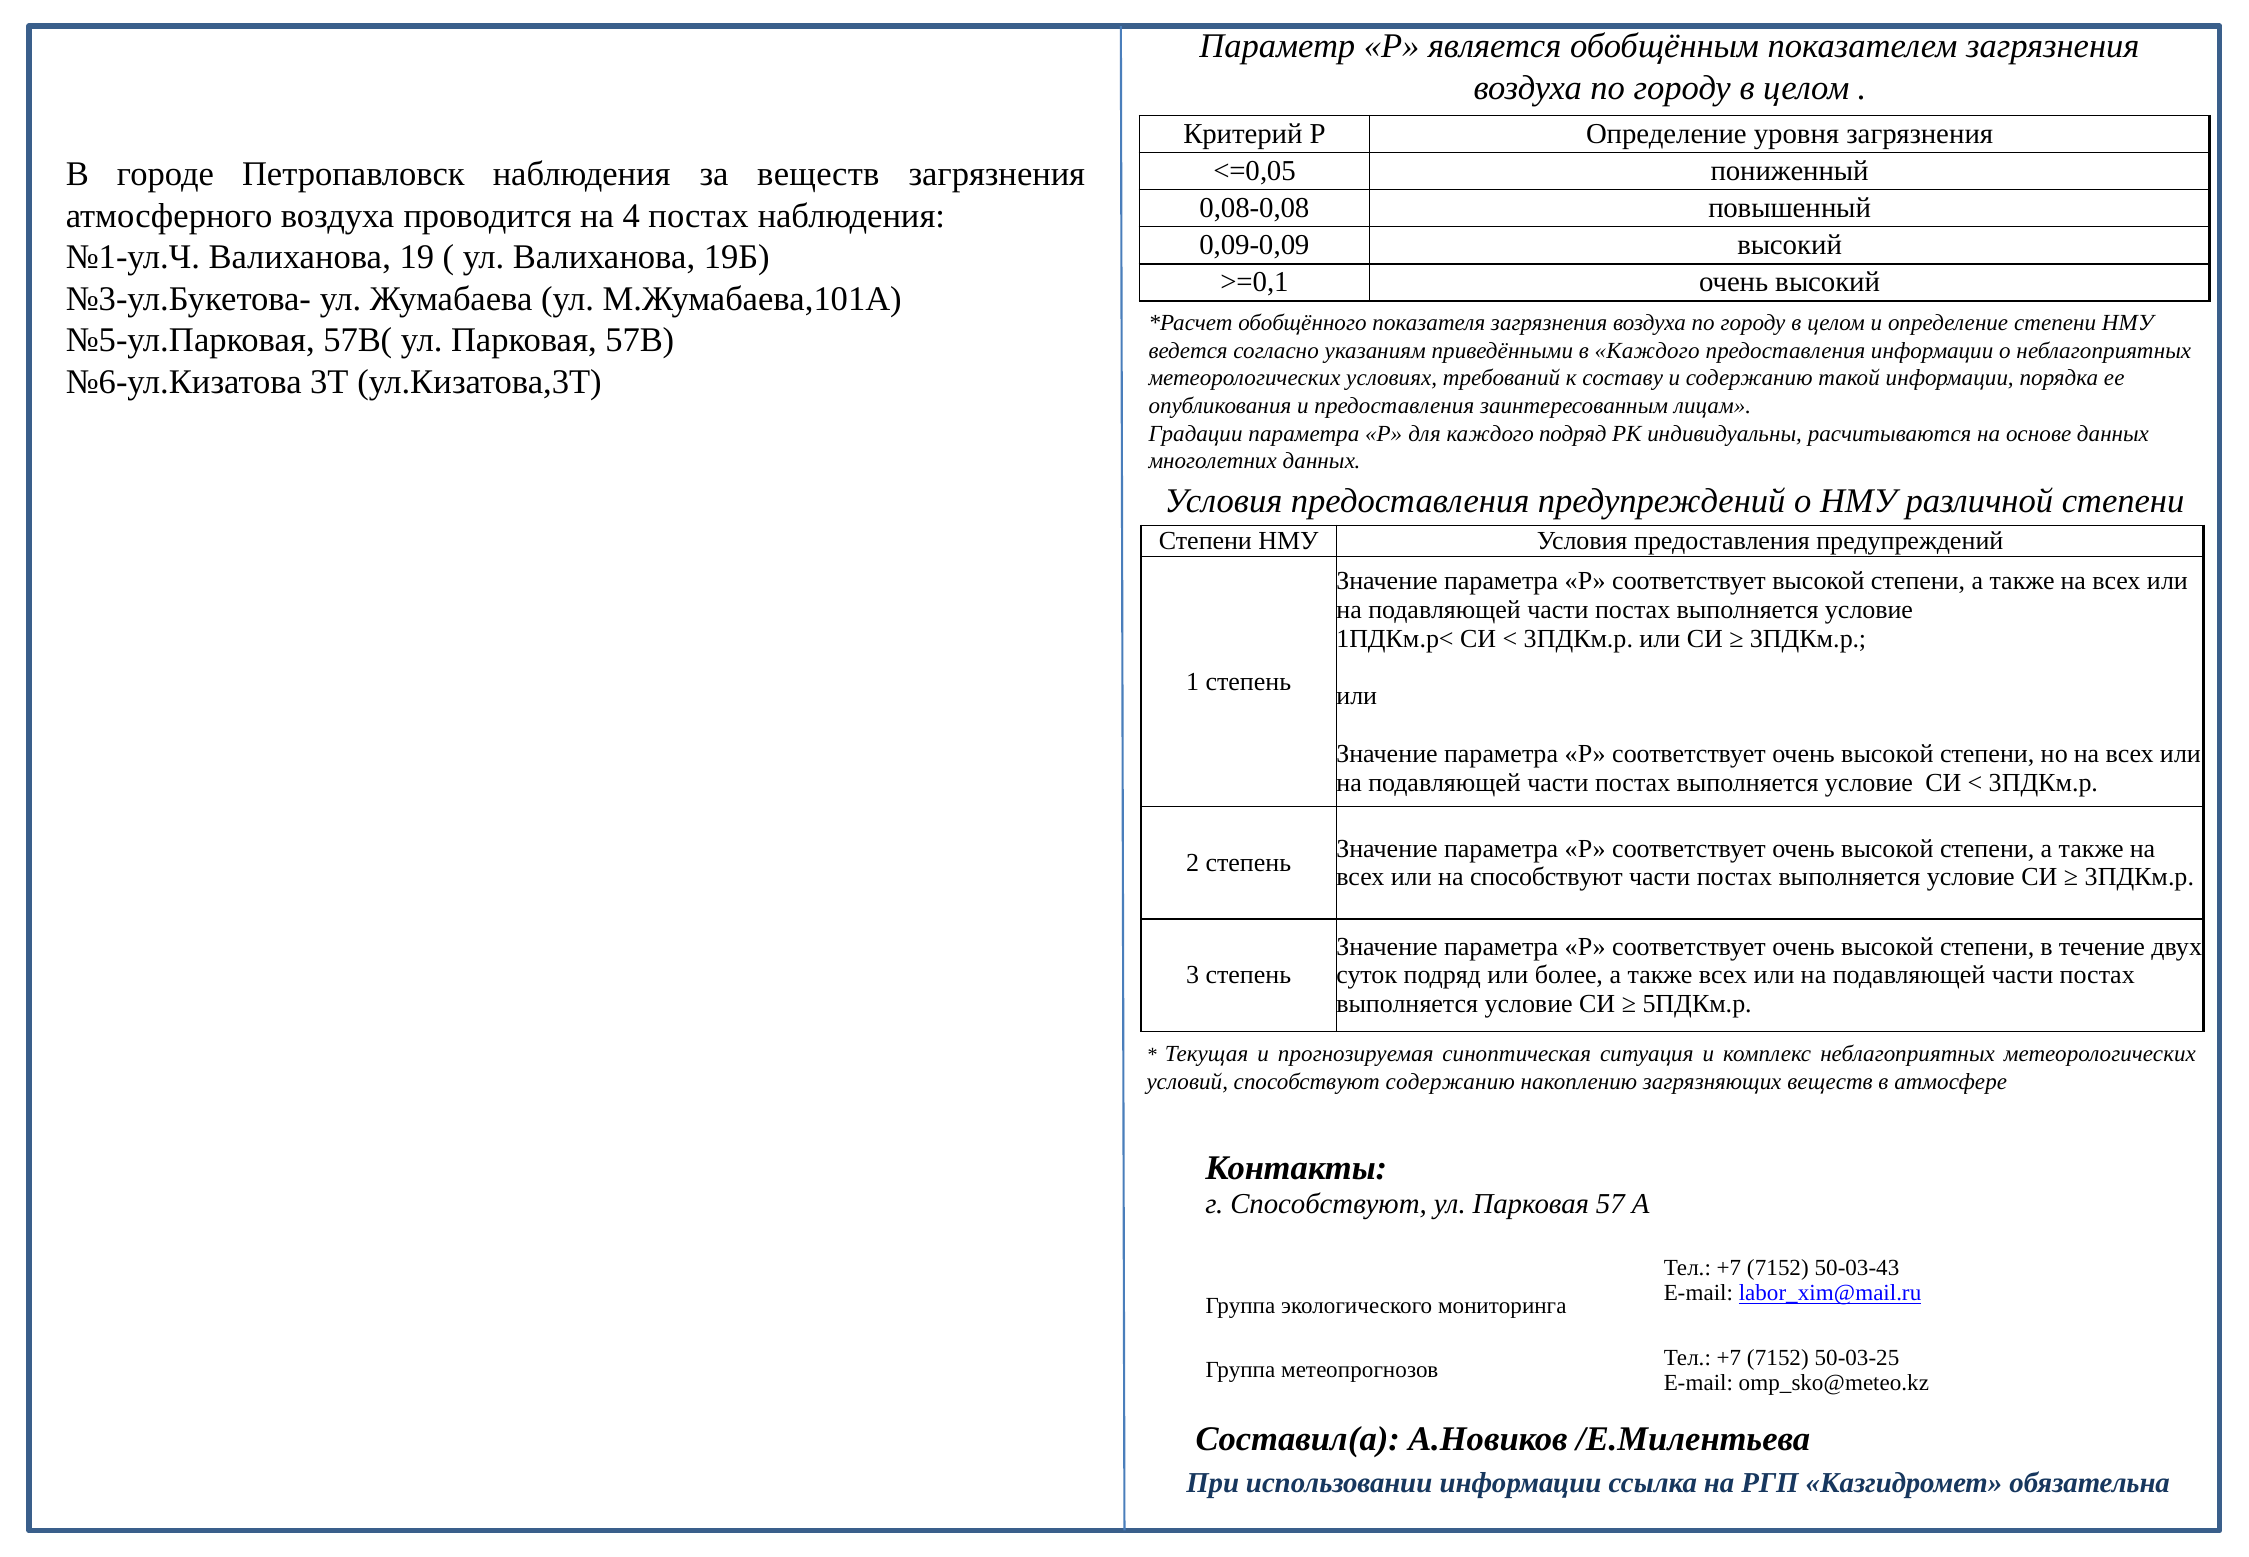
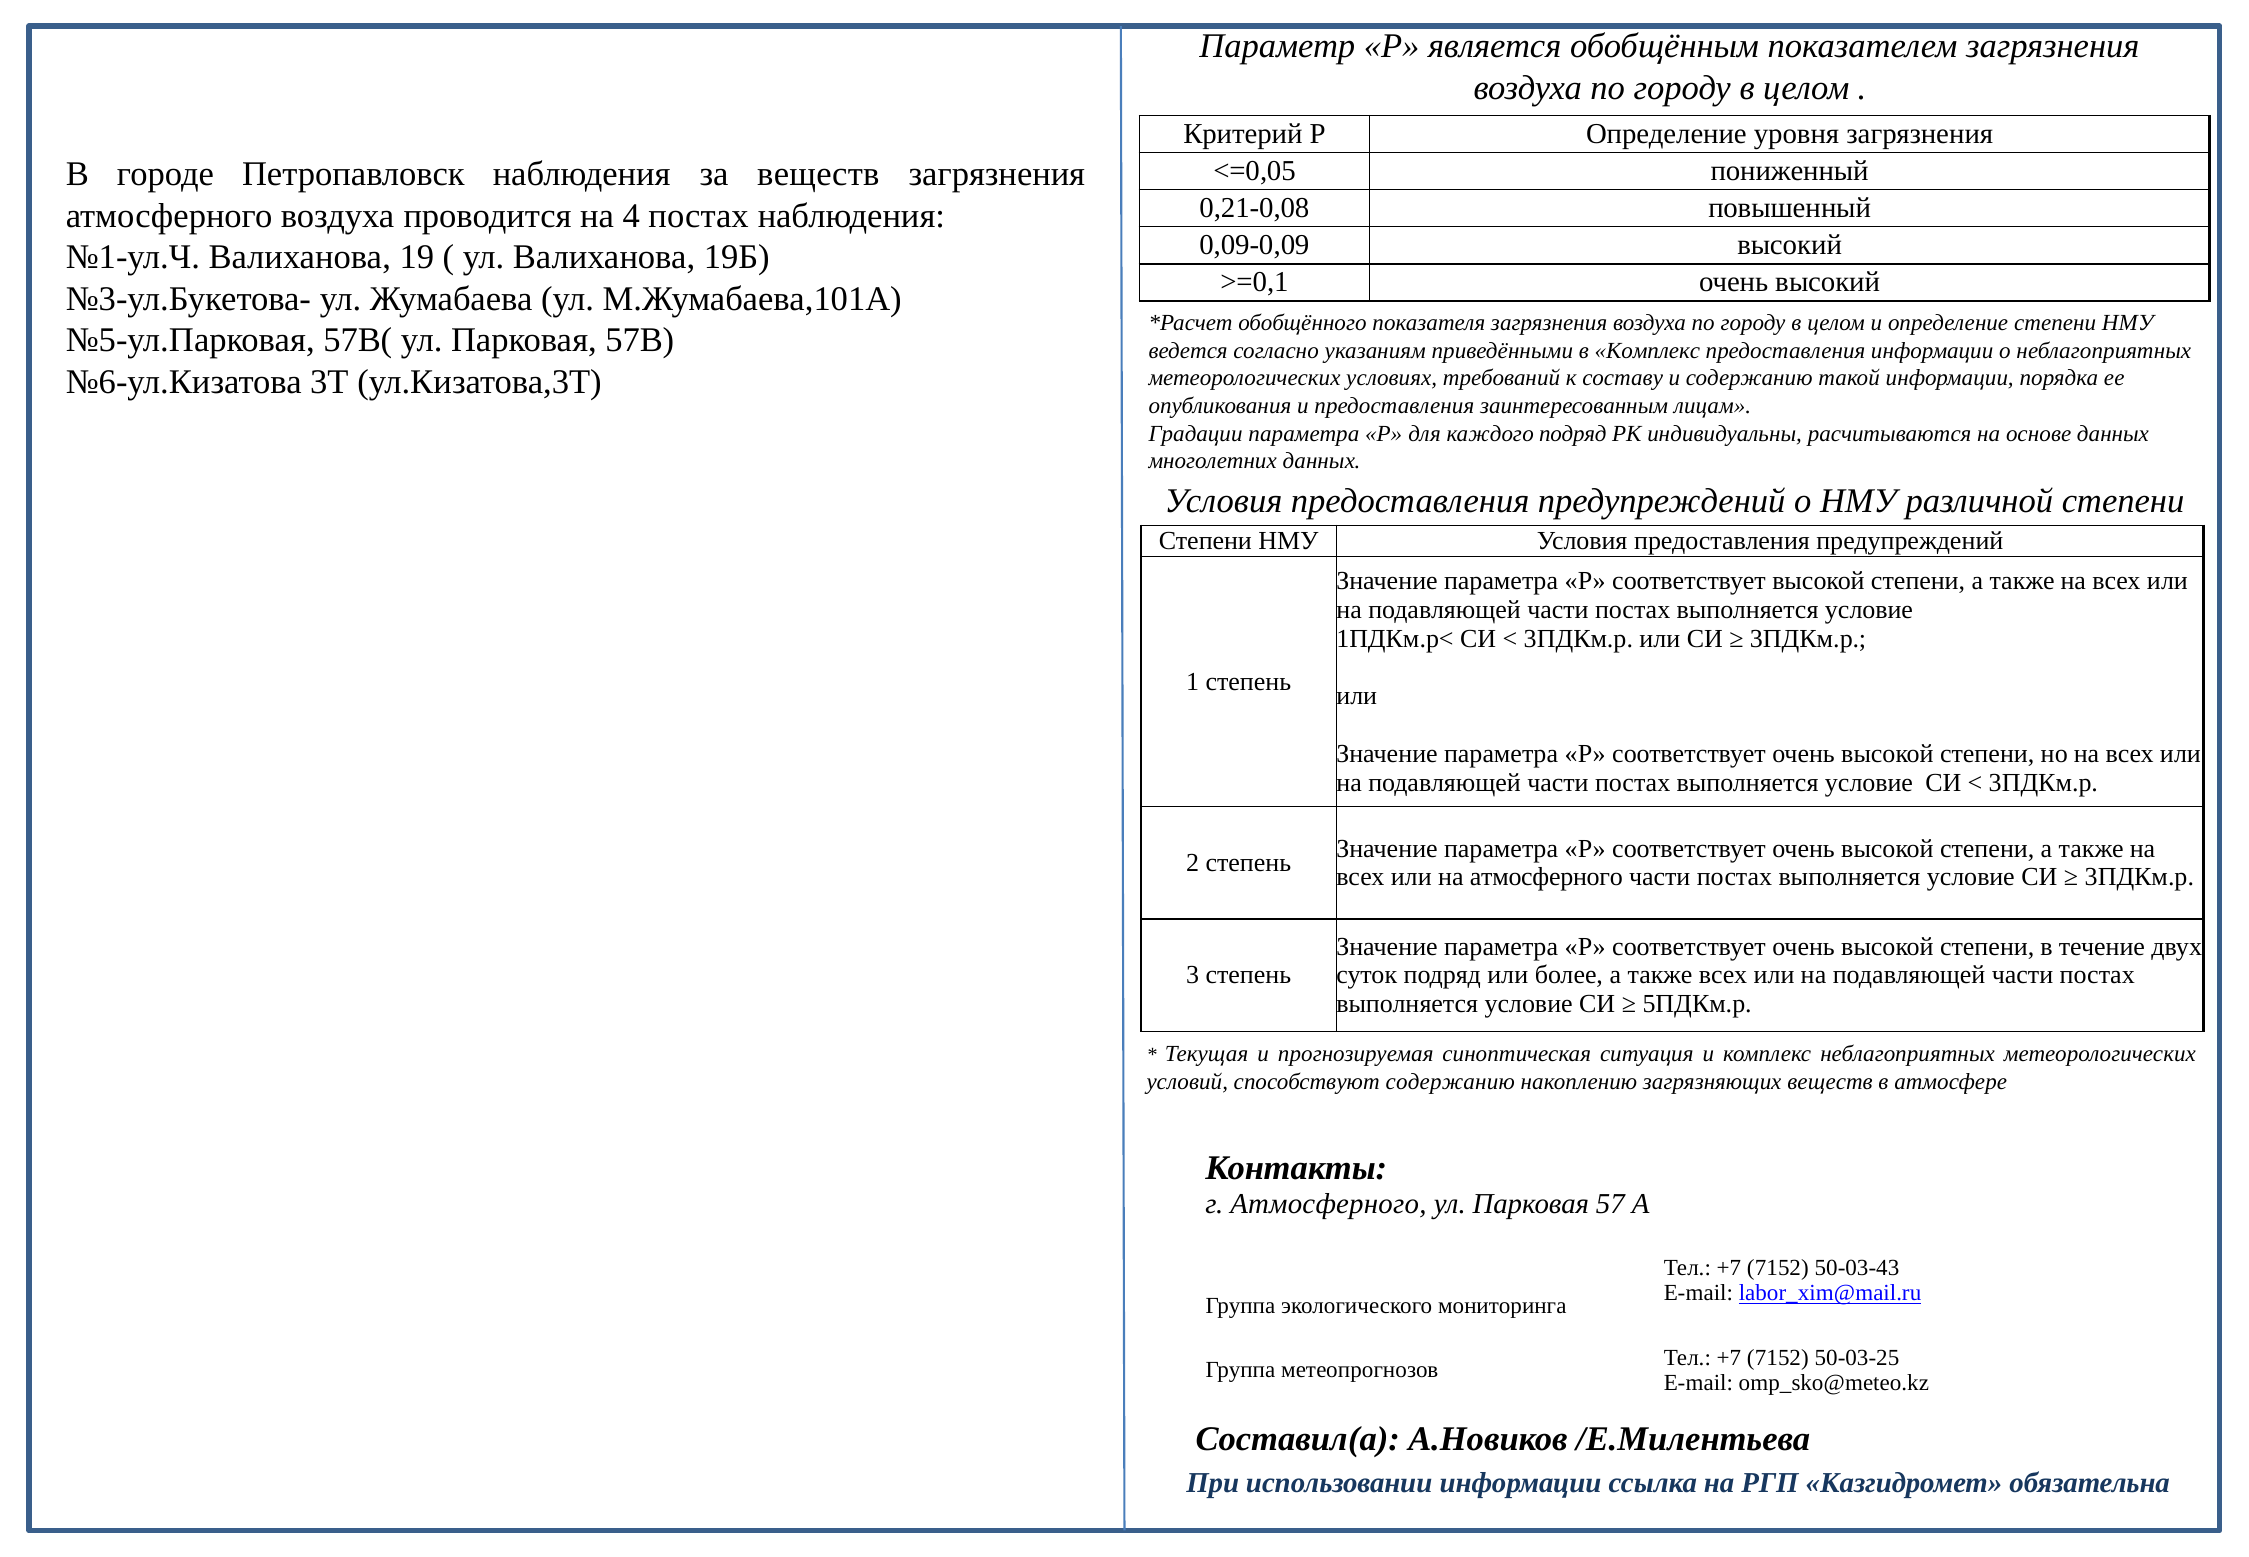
0,08-0,08: 0,08-0,08 -> 0,21-0,08
в Каждого: Каждого -> Комплекс
на способствуют: способствуют -> атмосферного
г Способствуют: Способствуют -> Атмосферного
